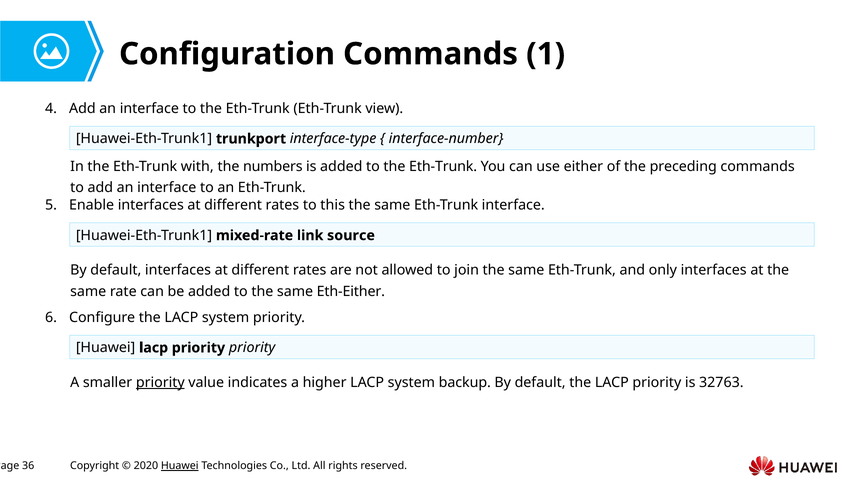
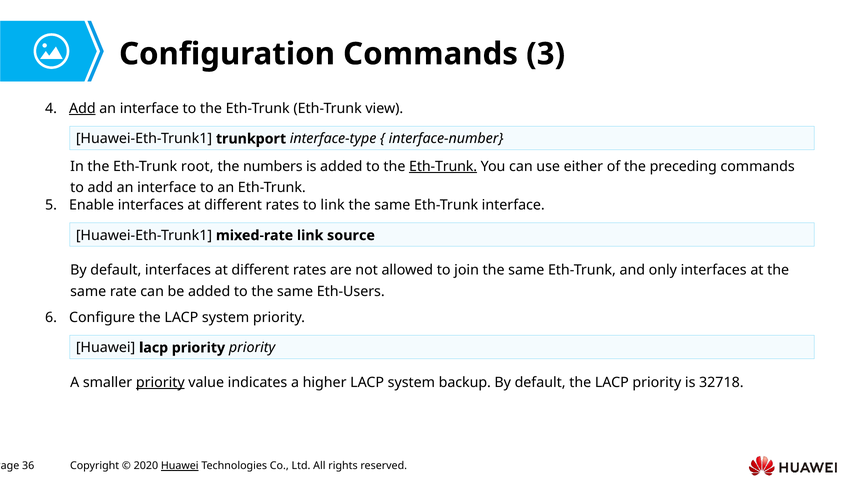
1: 1 -> 3
Add at (82, 109) underline: none -> present
with: with -> root
Eth-Trunk at (443, 167) underline: none -> present
to this: this -> link
Eth-Either: Eth-Either -> Eth-Users
32763: 32763 -> 32718
